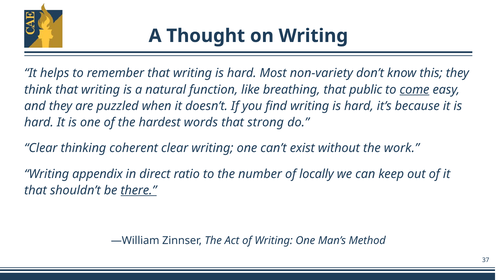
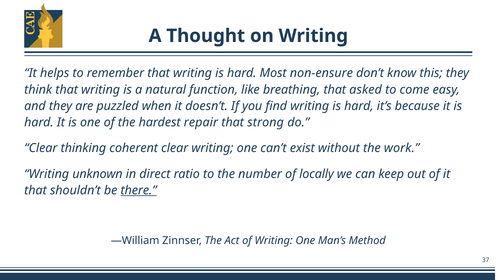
non-variety: non-variety -> non-ensure
public: public -> asked
come underline: present -> none
words: words -> repair
appendix: appendix -> unknown
